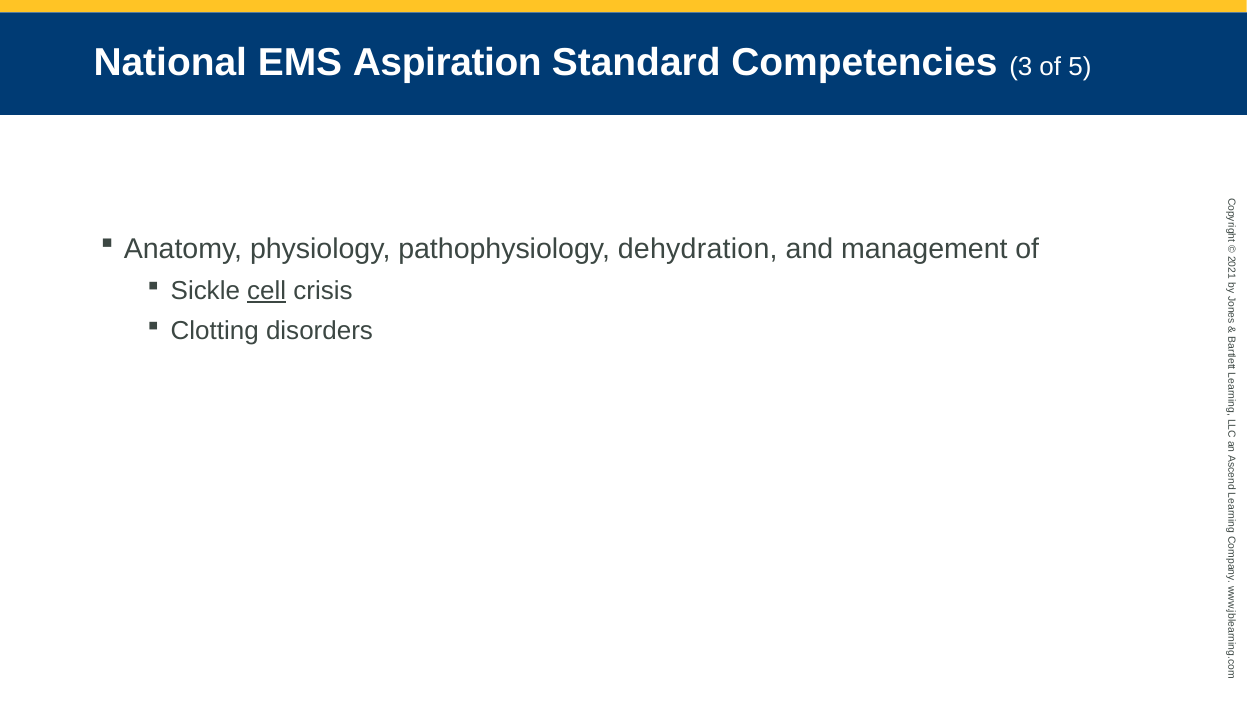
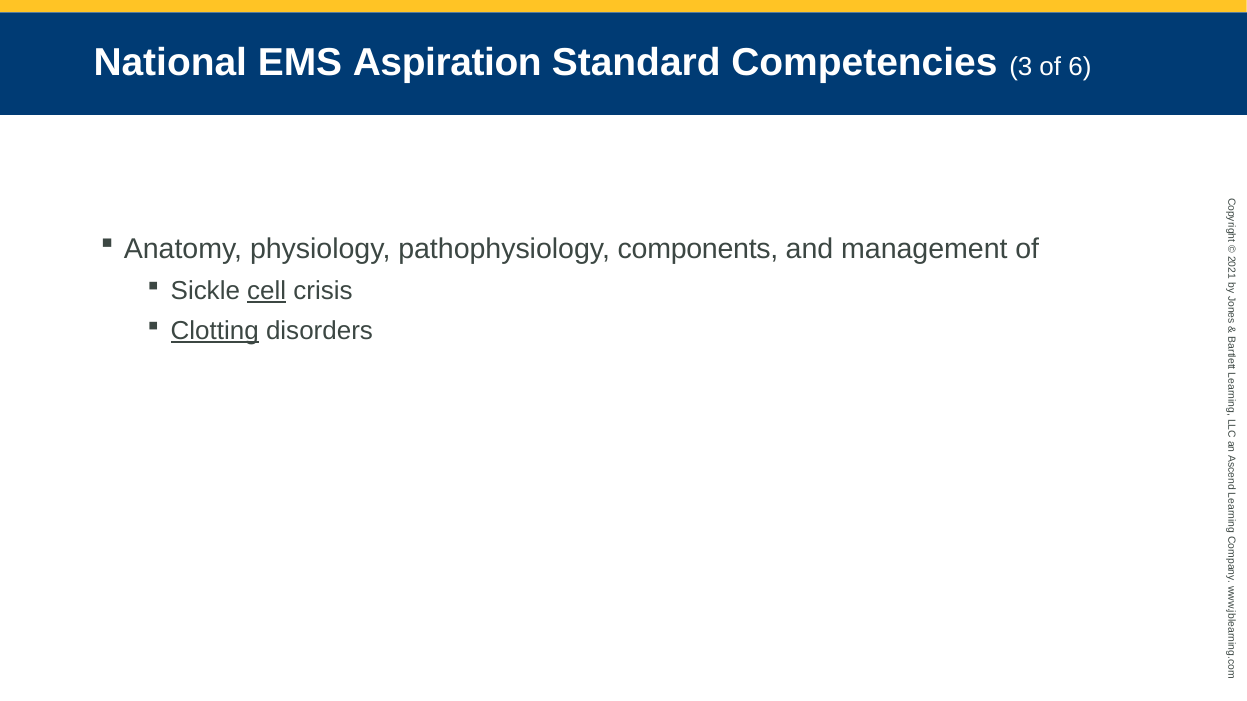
5: 5 -> 6
dehydration: dehydration -> components
Clotting underline: none -> present
